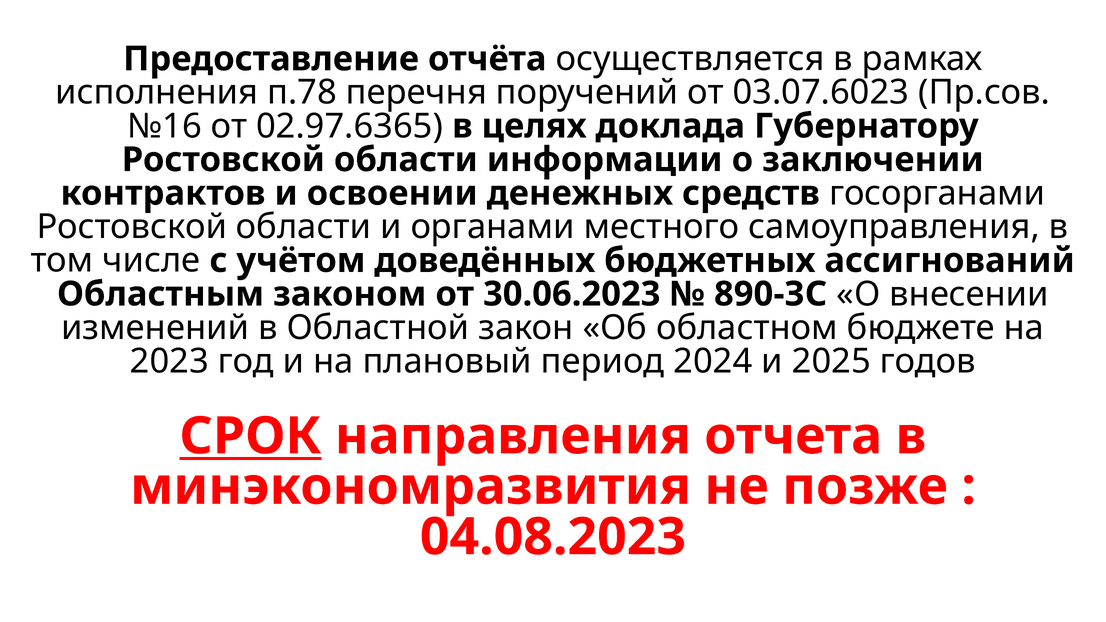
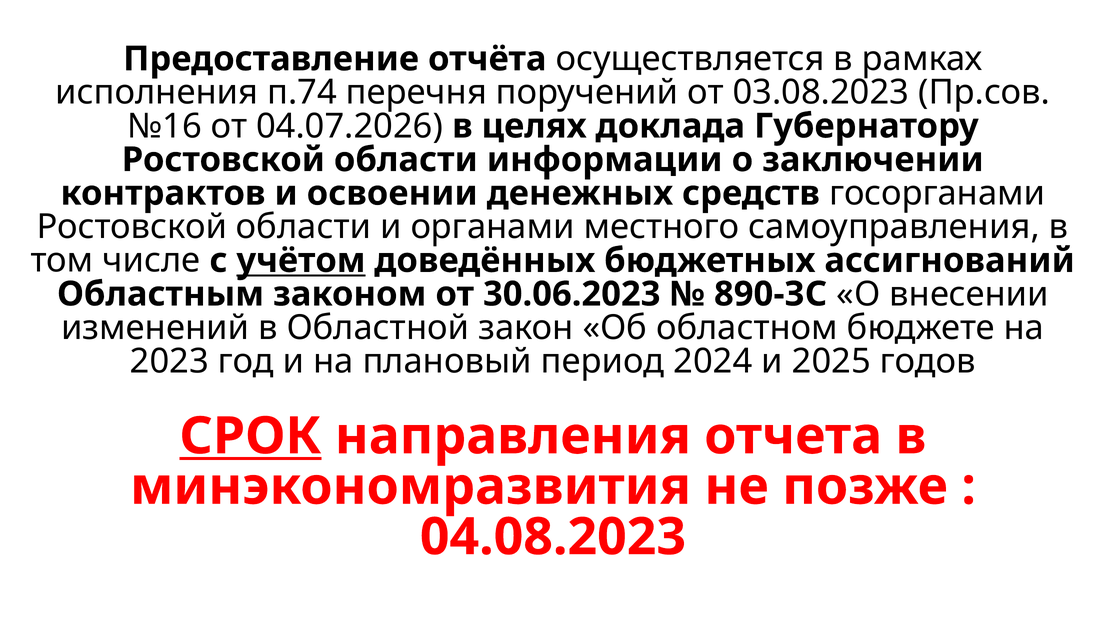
п.78: п.78 -> п.74
03.07.6023: 03.07.6023 -> 03.08.2023
02.97.6365: 02.97.6365 -> 04.07.2026
учётом underline: none -> present
